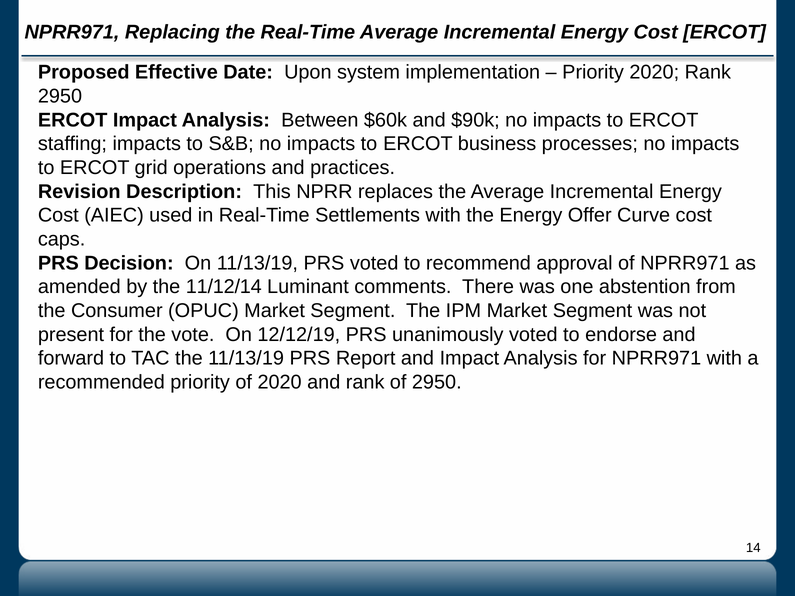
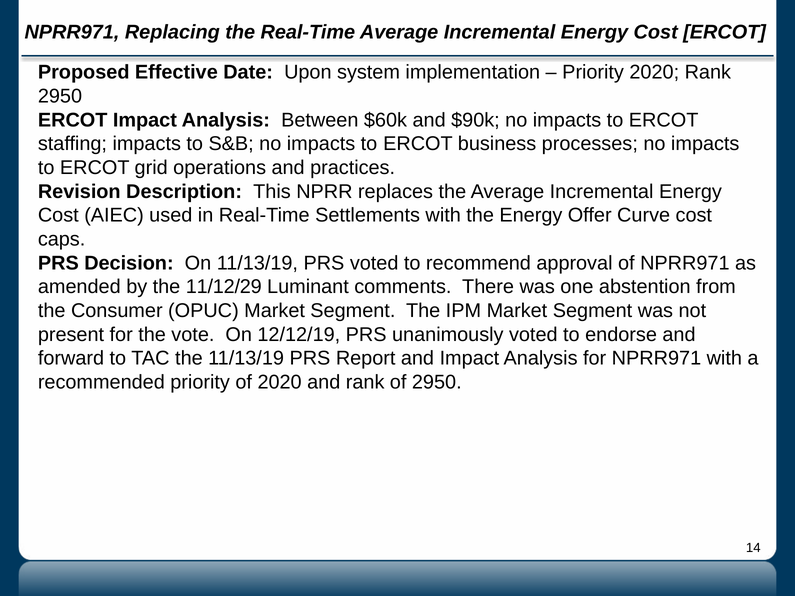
11/12/14: 11/12/14 -> 11/12/29
